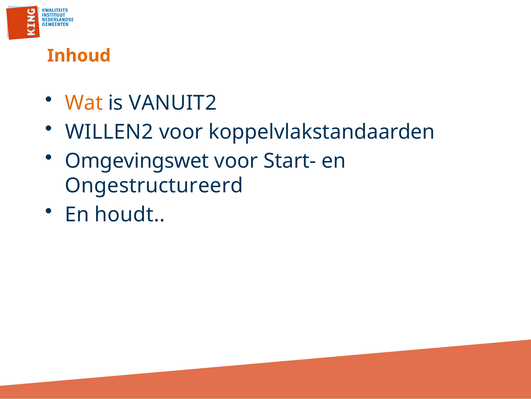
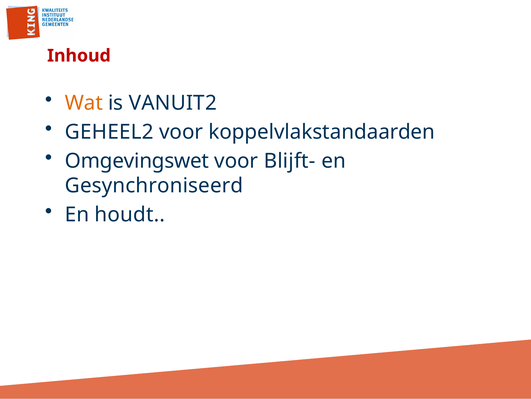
Inhoud colour: orange -> red
WILLEN2: WILLEN2 -> GEHEEL2
Start-: Start- -> Blijft-
Ongestructureerd: Ongestructureerd -> Gesynchroniseerd
